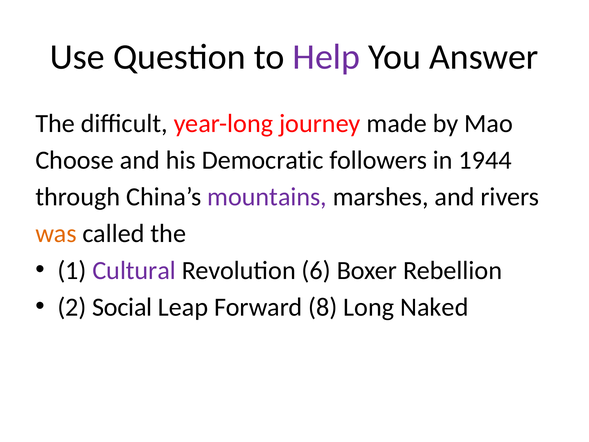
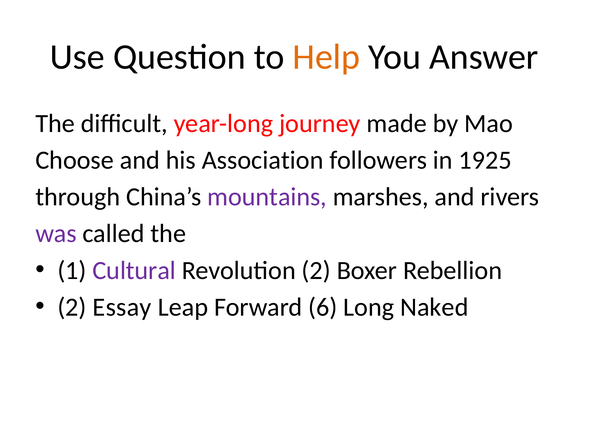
Help colour: purple -> orange
Democratic: Democratic -> Association
1944: 1944 -> 1925
was colour: orange -> purple
Revolution 6: 6 -> 2
Social: Social -> Essay
8: 8 -> 6
